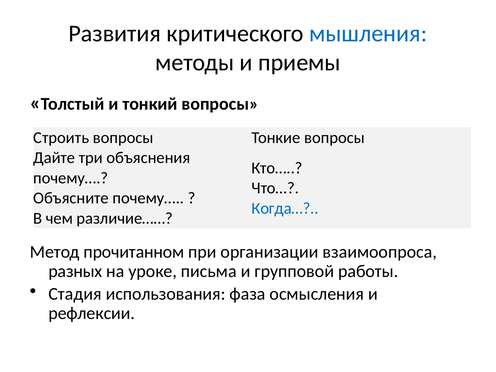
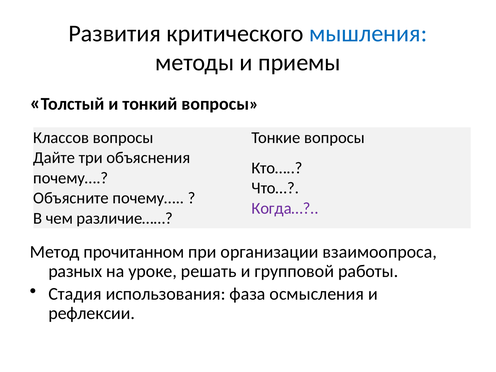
Строить: Строить -> Классов
Когда… colour: blue -> purple
письма: письма -> решать
